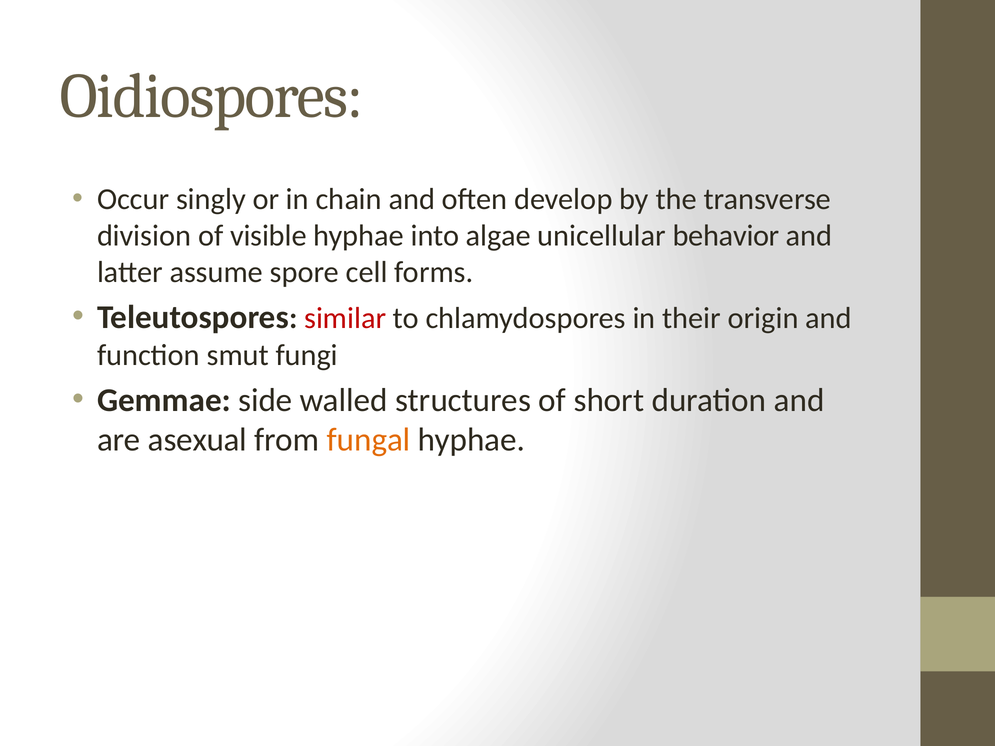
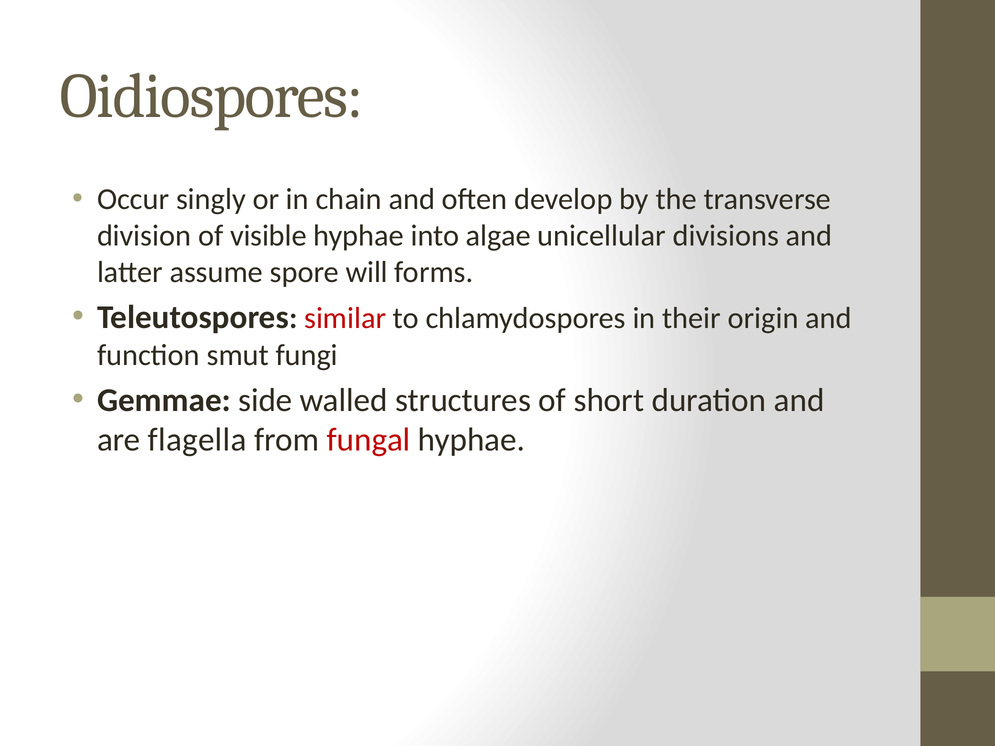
behavior: behavior -> divisions
cell: cell -> will
asexual: asexual -> flagella
fungal colour: orange -> red
